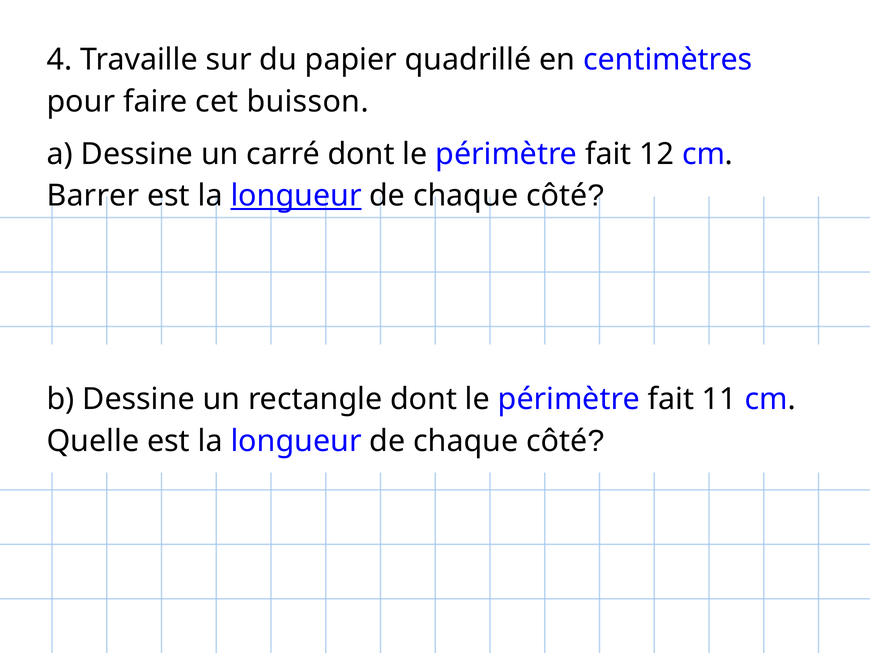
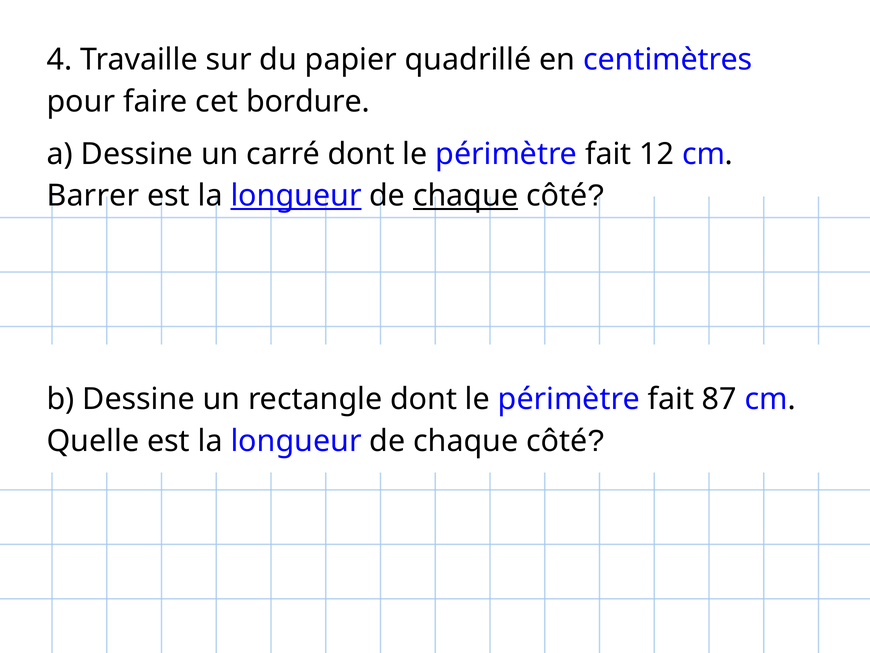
buisson: buisson -> bordure
chaque at (466, 196) underline: none -> present
11: 11 -> 87
